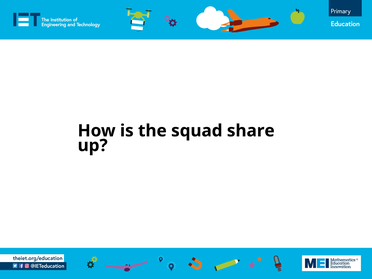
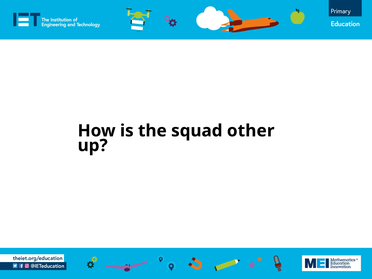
share: share -> other
